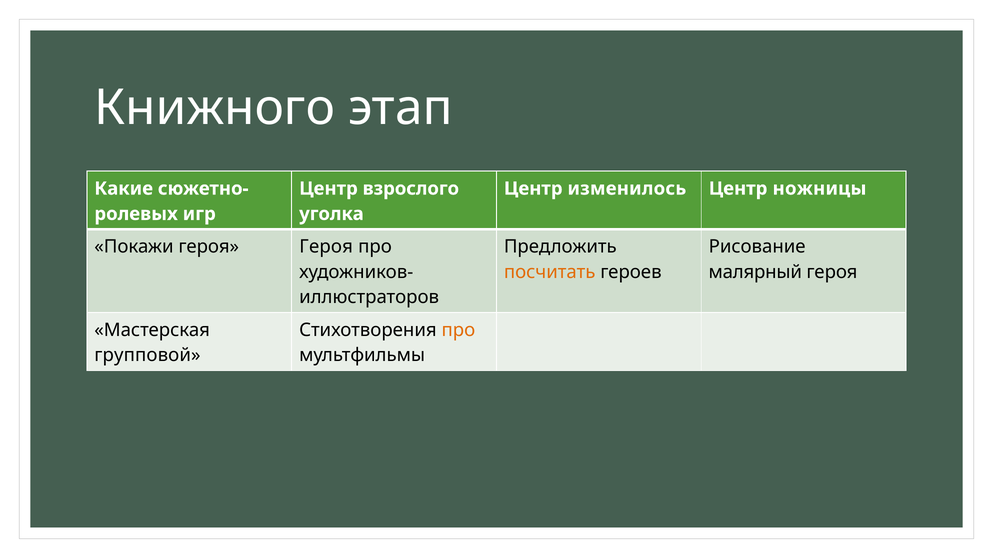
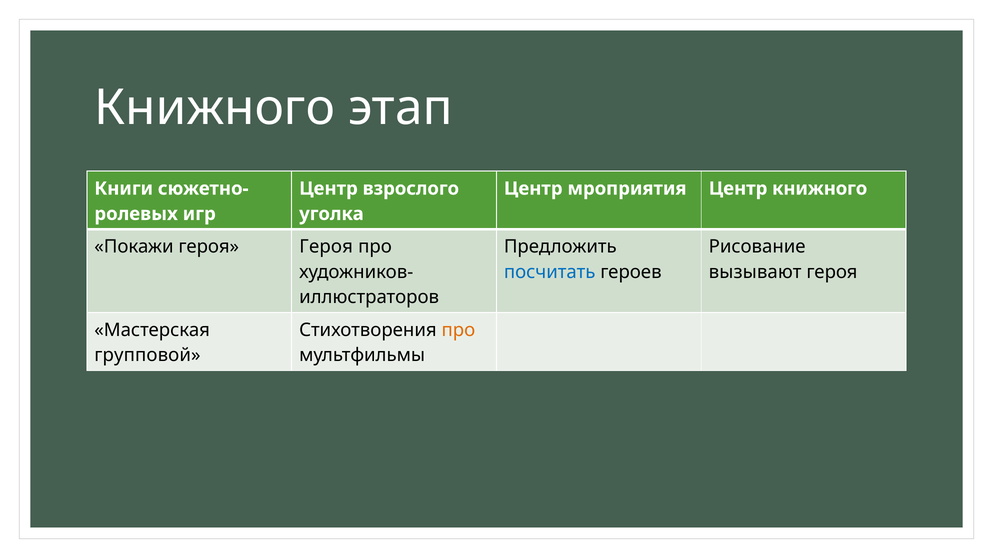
Какие: Какие -> Книги
изменилось: изменилось -> мроприятия
Центр ножницы: ножницы -> книжного
посчитать colour: orange -> blue
малярный: малярный -> вызывают
